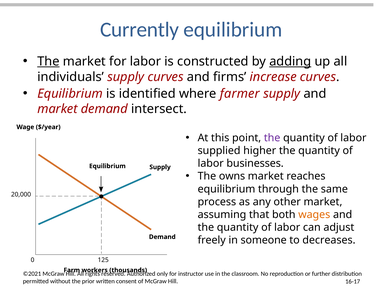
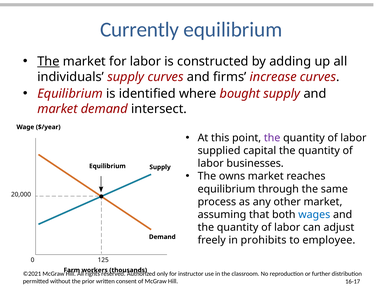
adding underline: present -> none
farmer: farmer -> bought
higher: higher -> capital
wages colour: orange -> blue
someone: someone -> prohibits
decreases: decreases -> employee
